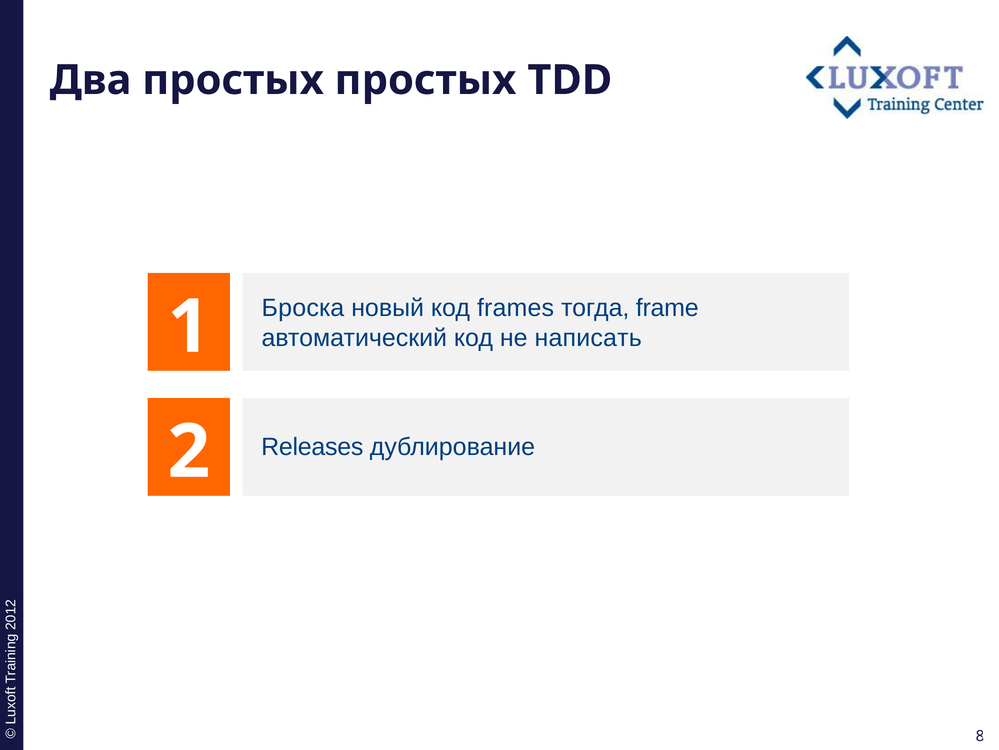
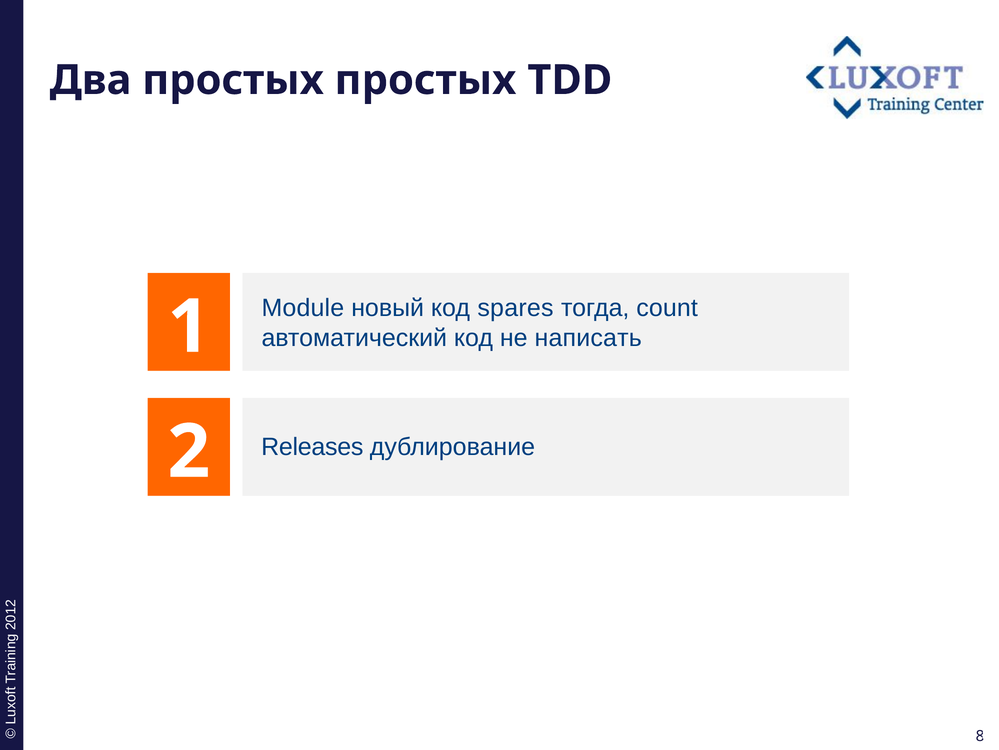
Броска: Броска -> Module
frames: frames -> spares
frame: frame -> count
